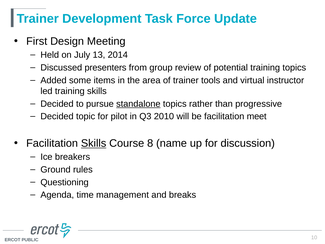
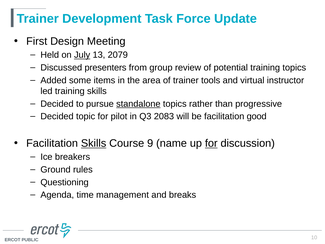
July underline: none -> present
2014: 2014 -> 2079
2010: 2010 -> 2083
meet: meet -> good
8: 8 -> 9
for at (211, 143) underline: none -> present
